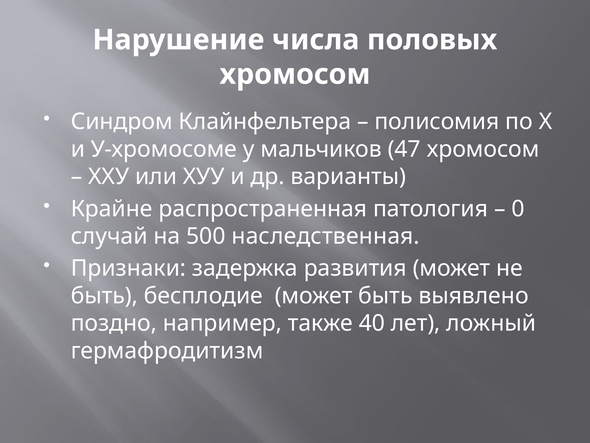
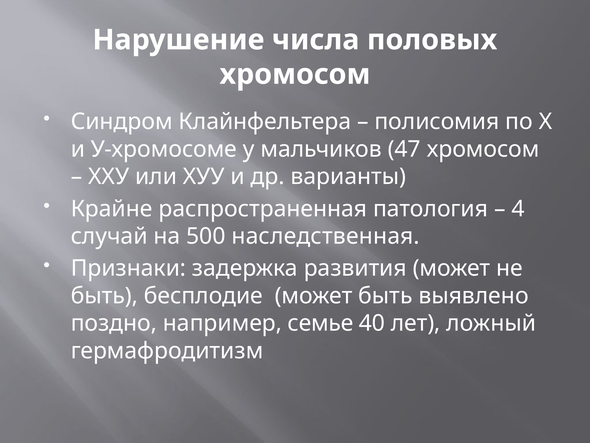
0: 0 -> 4
также: также -> семье
